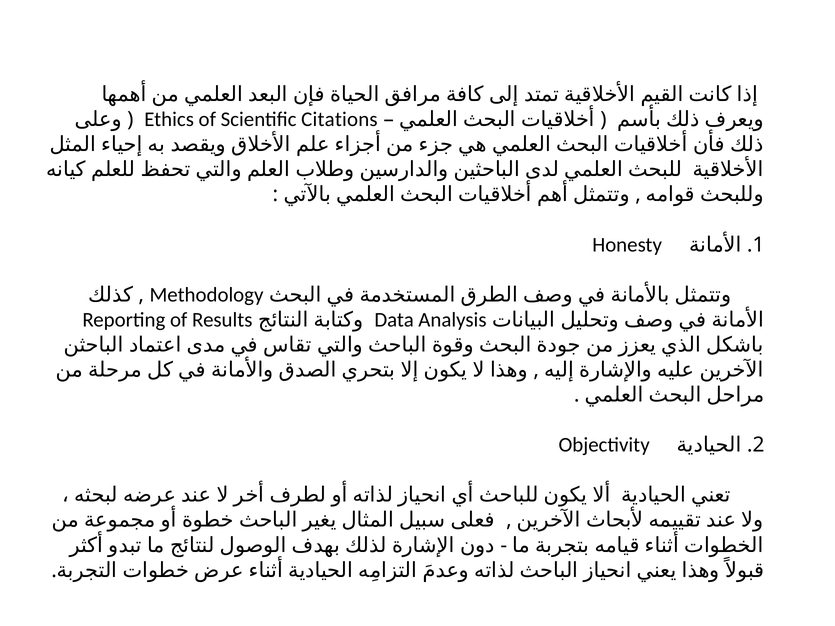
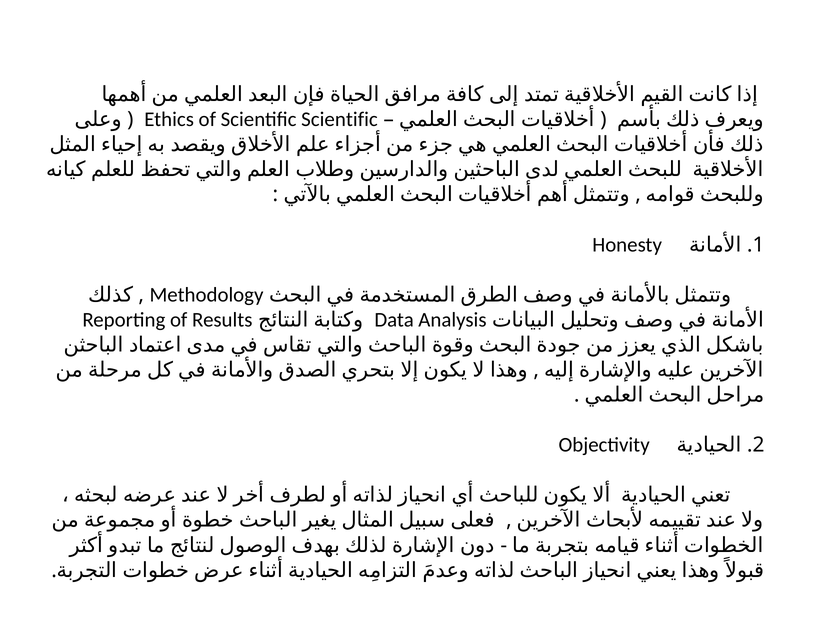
Scientific Citations: Citations -> Scientific
